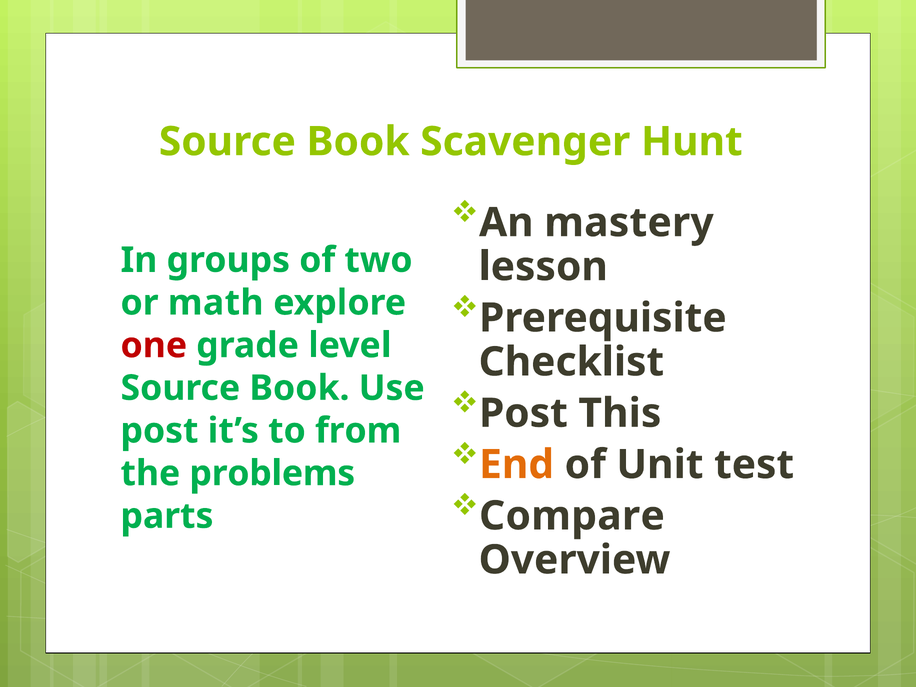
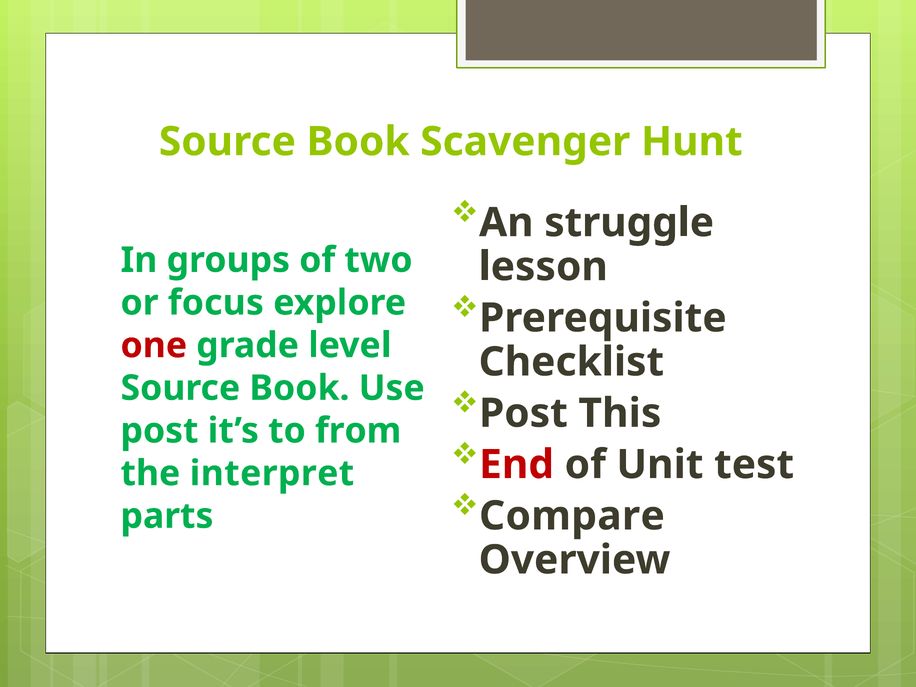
mastery: mastery -> struggle
math: math -> focus
End colour: orange -> red
problems: problems -> interpret
